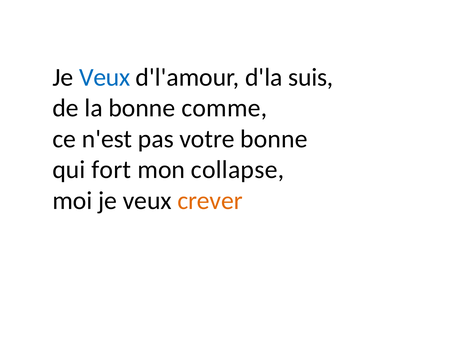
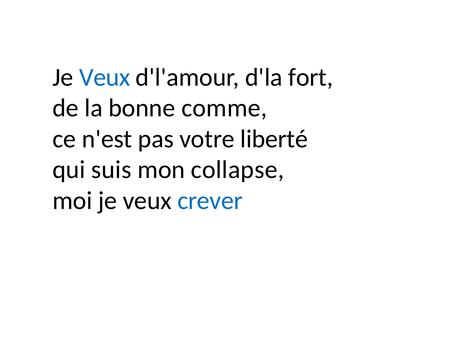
suis: suis -> fort
votre bonne: bonne -> liberté
fort: fort -> suis
crever colour: orange -> blue
